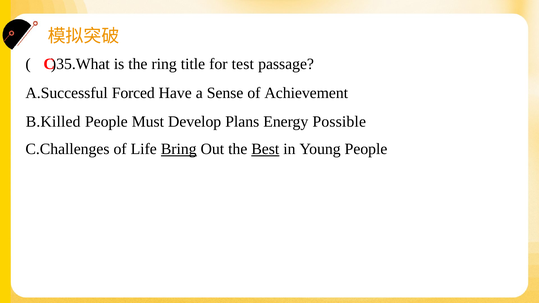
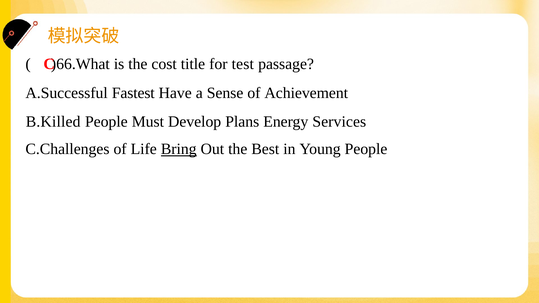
)35.What: )35.What -> )66.What
ring: ring -> cost
Forced: Forced -> Fastest
Possible: Possible -> Services
Best underline: present -> none
